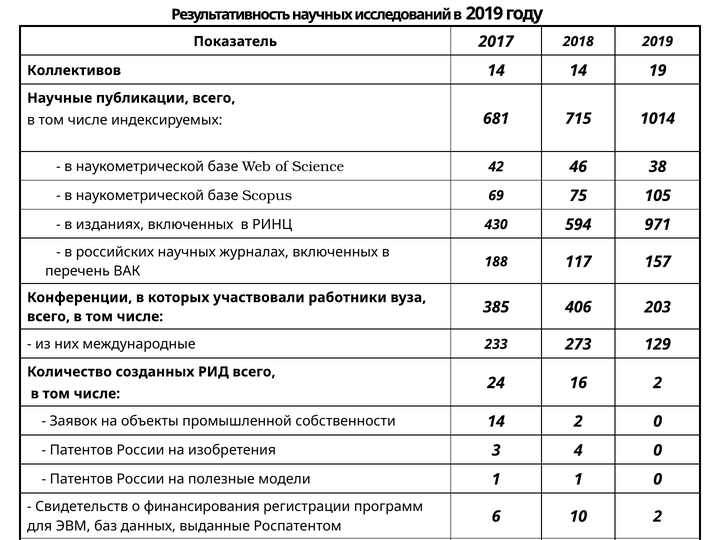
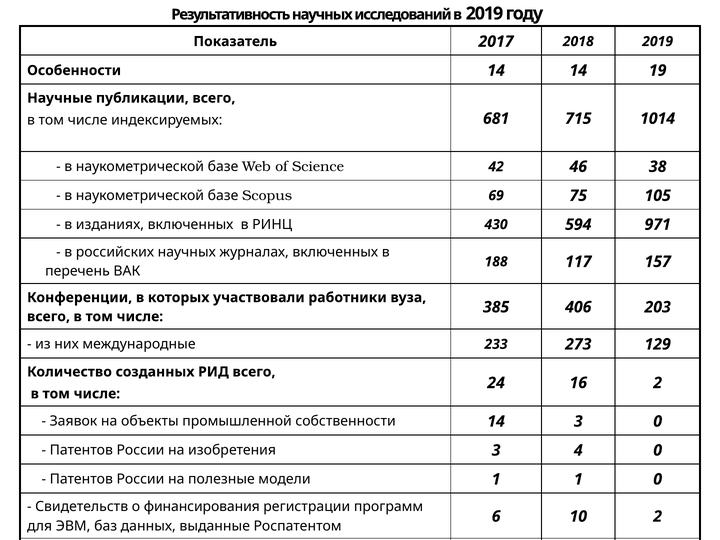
Коллективов: Коллективов -> Особенности
14 2: 2 -> 3
